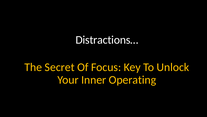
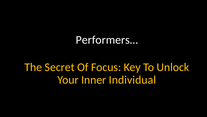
Distractions…: Distractions… -> Performers…
Operating: Operating -> Individual
